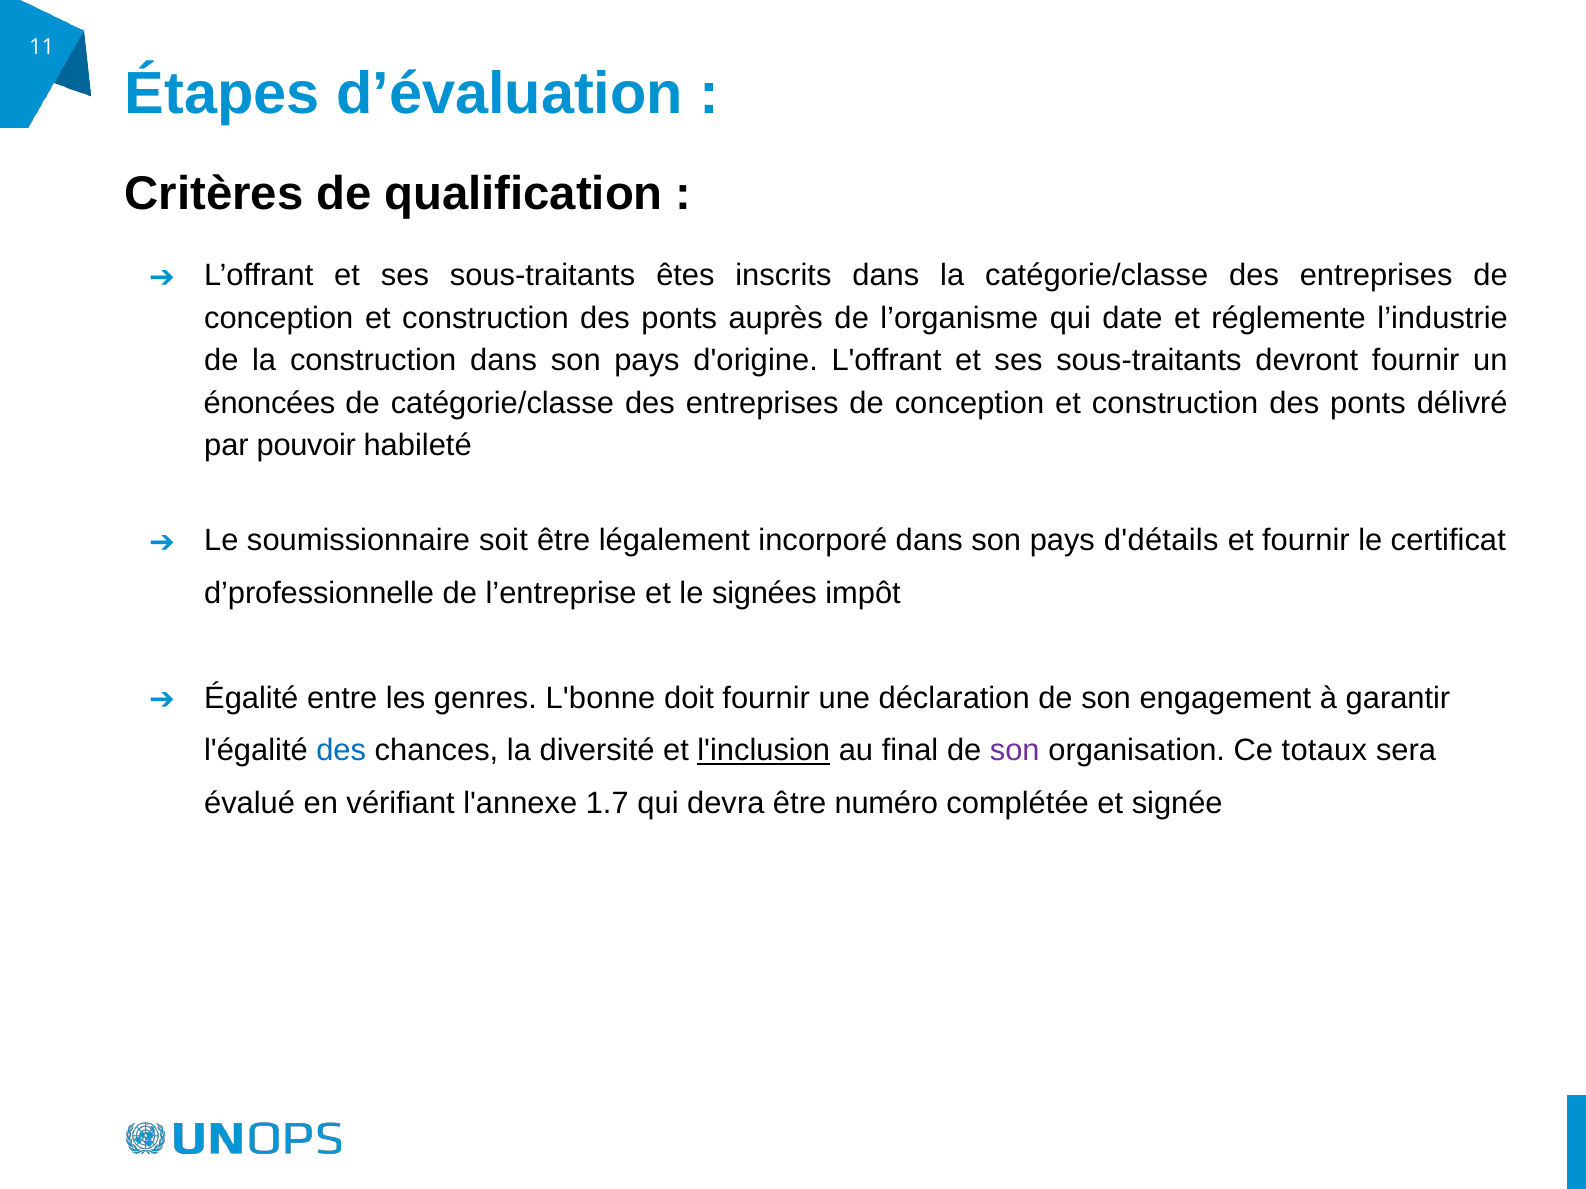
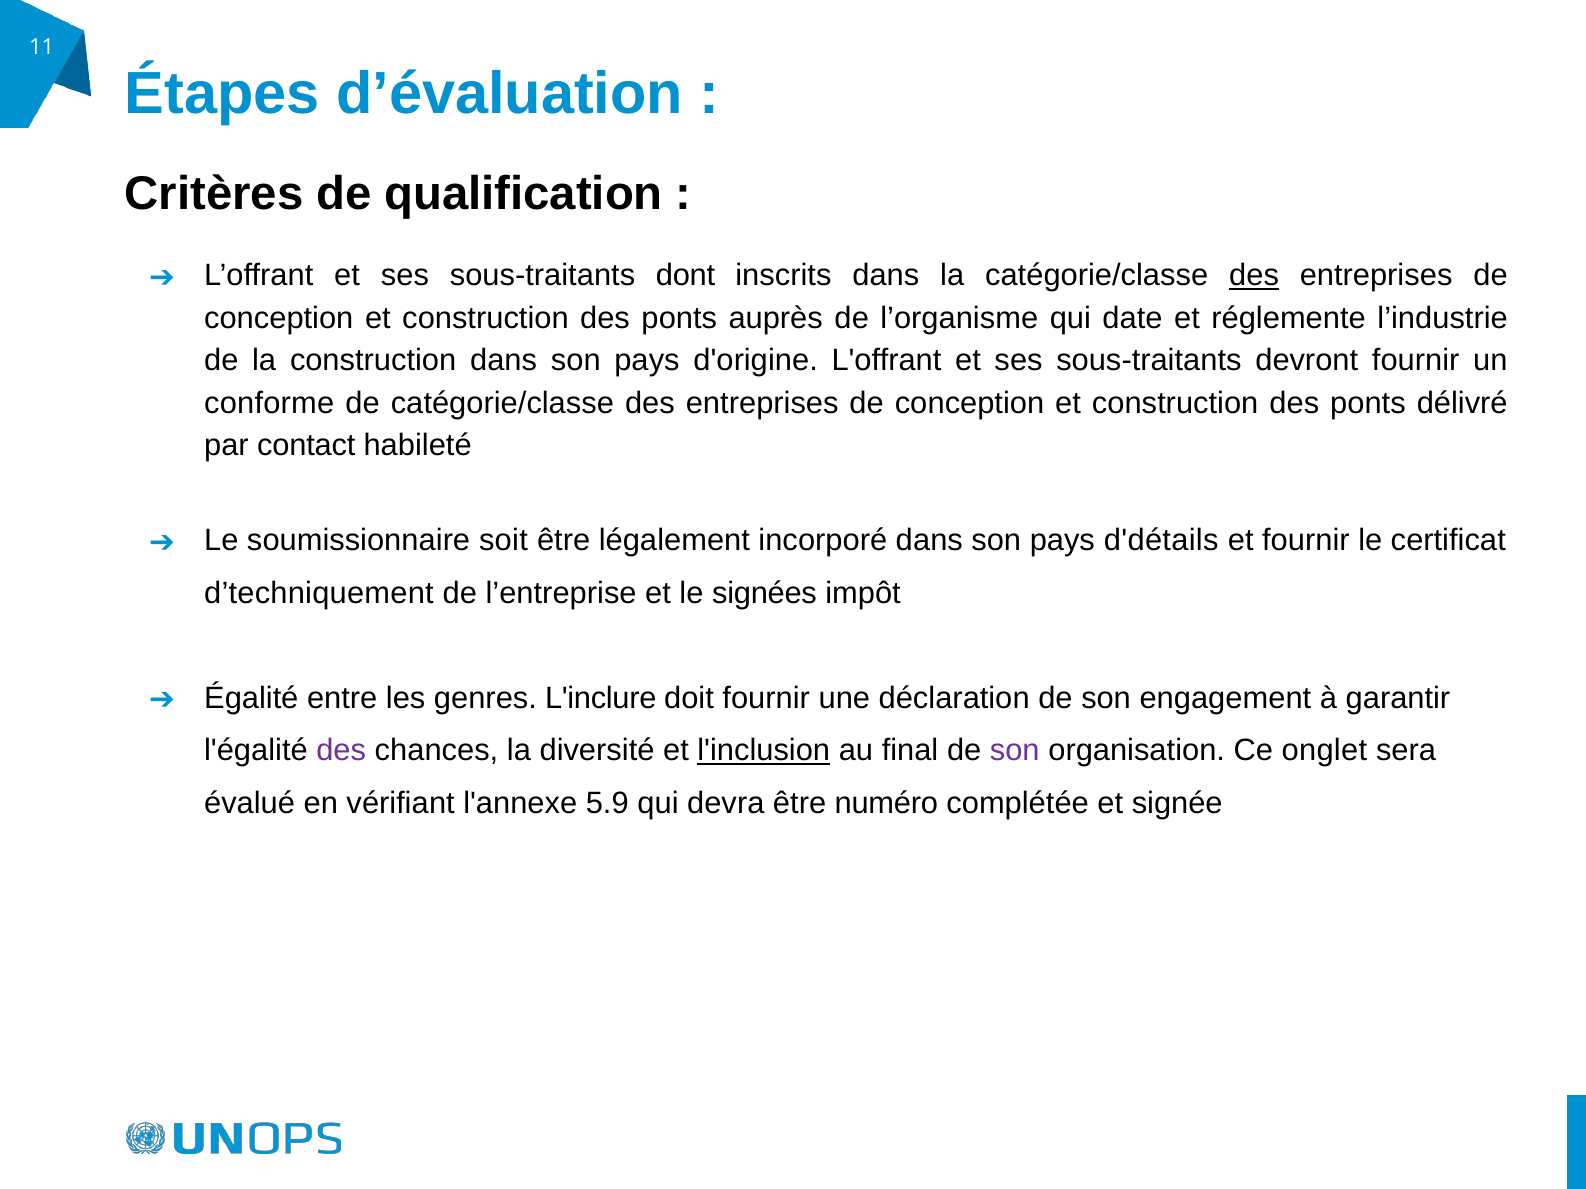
êtes: êtes -> dont
des at (1254, 275) underline: none -> present
énoncées: énoncées -> conforme
pouvoir: pouvoir -> contact
d’professionnelle: d’professionnelle -> d’techniquement
L'bonne: L'bonne -> L'inclure
des at (341, 751) colour: blue -> purple
totaux: totaux -> onglet
1.7: 1.7 -> 5.9
